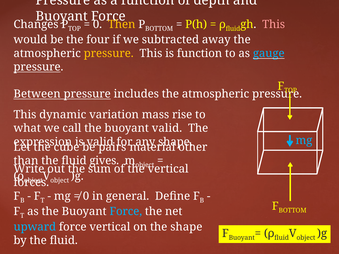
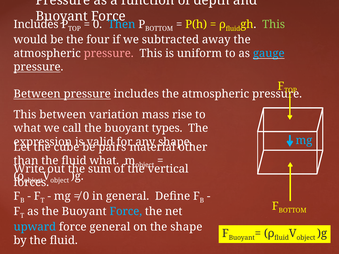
Changes at (36, 24): Changes -> Includes
Then colour: yellow -> light blue
This at (274, 24) colour: pink -> light green
pressure at (109, 53) colour: yellow -> pink
is function: function -> uniform
This dynamic: dynamic -> between
buoyant valid: valid -> types
fluid gives: gives -> what
force vertical: vertical -> general
